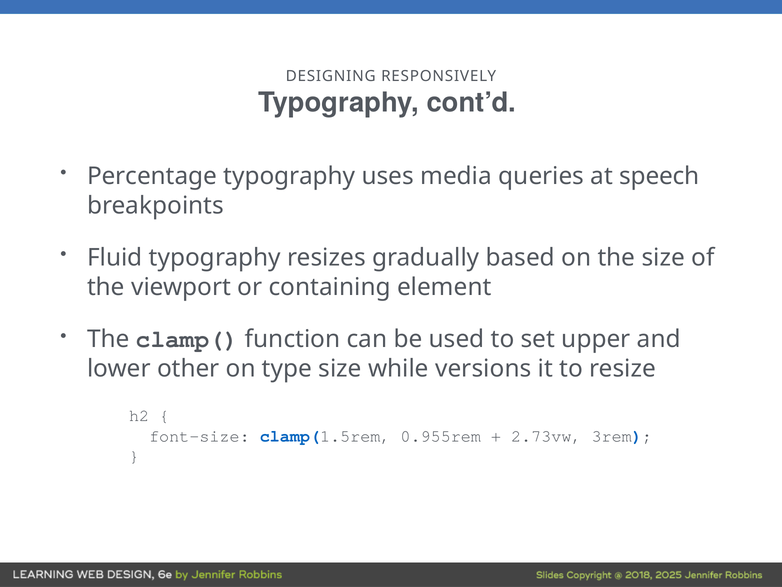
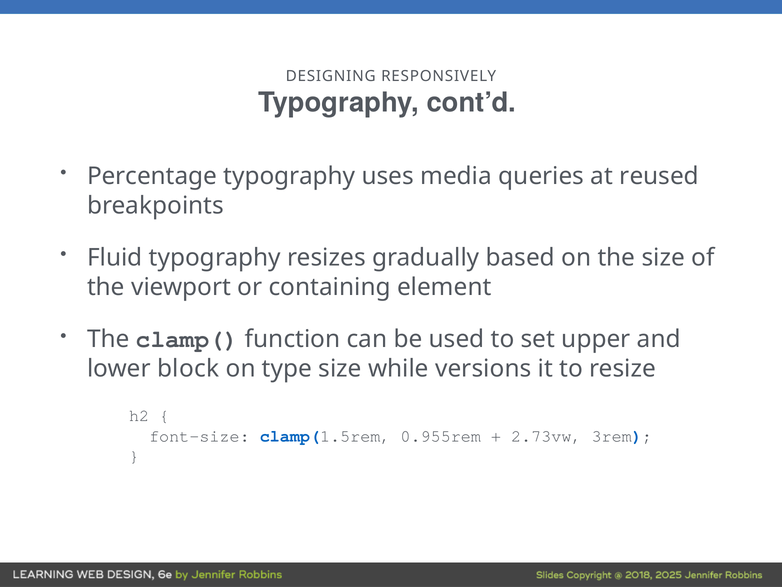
speech: speech -> reused
other: other -> block
